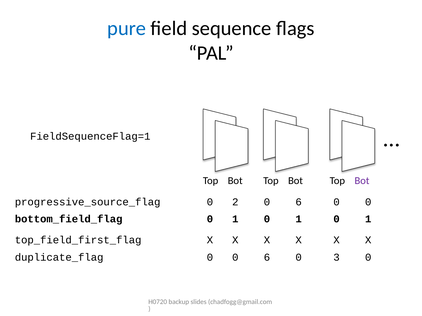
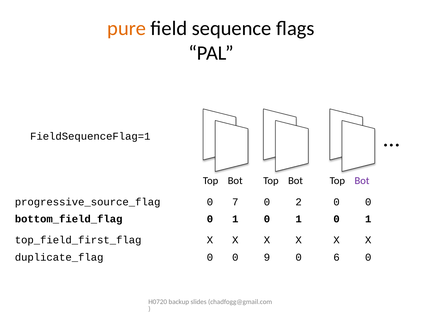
pure colour: blue -> orange
2: 2 -> 7
6 at (299, 202): 6 -> 2
0 0 6: 6 -> 9
3: 3 -> 6
